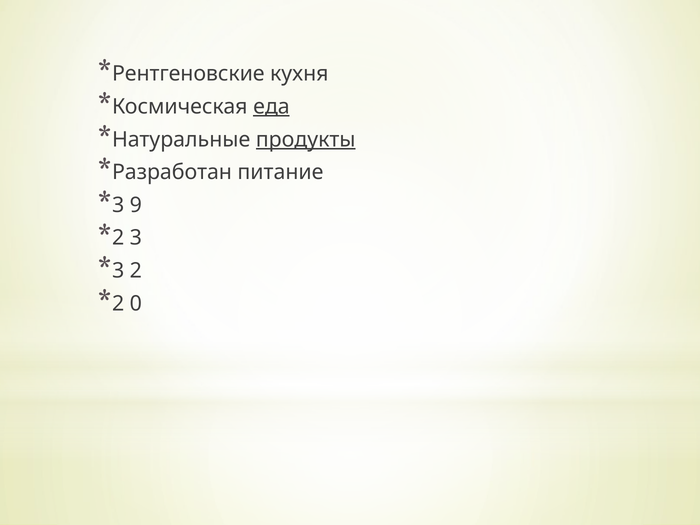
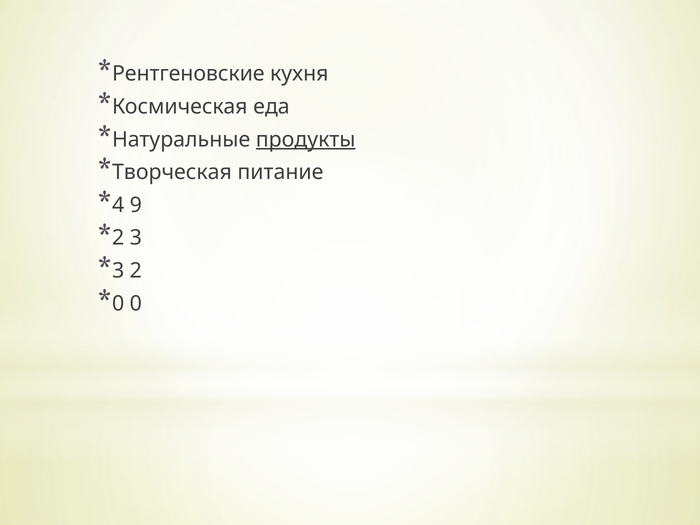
еда underline: present -> none
Разработан: Разработан -> Творческая
3 at (118, 205): 3 -> 4
2 at (118, 304): 2 -> 0
